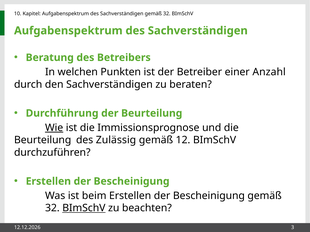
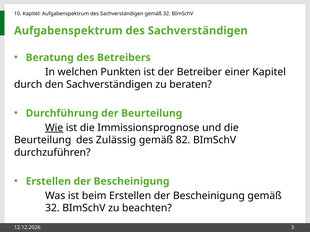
einer Anzahl: Anzahl -> Kapitel
12: 12 -> 82
BImSchV at (84, 209) underline: present -> none
